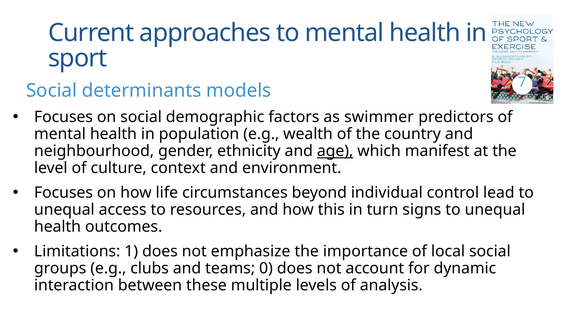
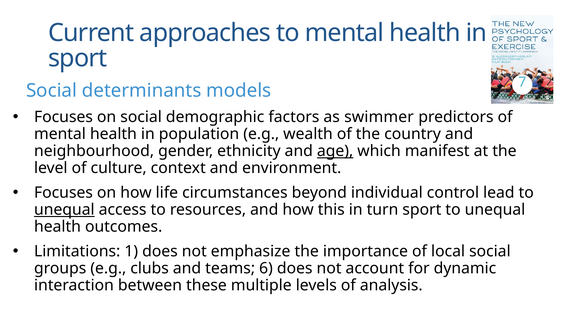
unequal at (64, 210) underline: none -> present
turn signs: signs -> sport
0: 0 -> 6
